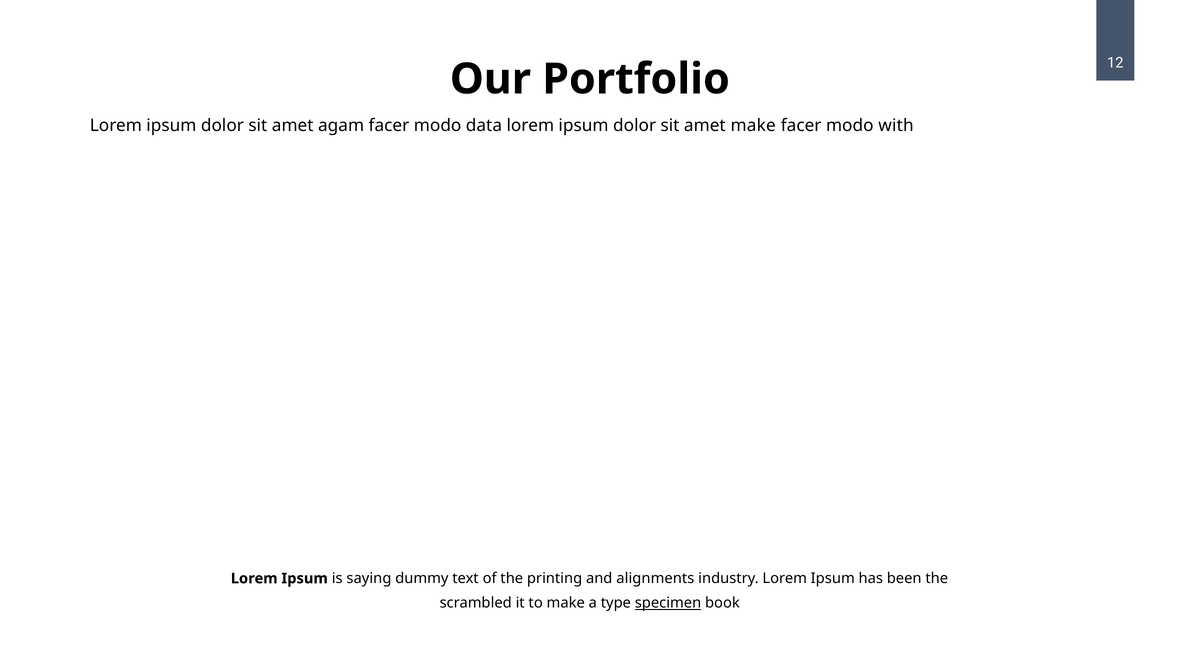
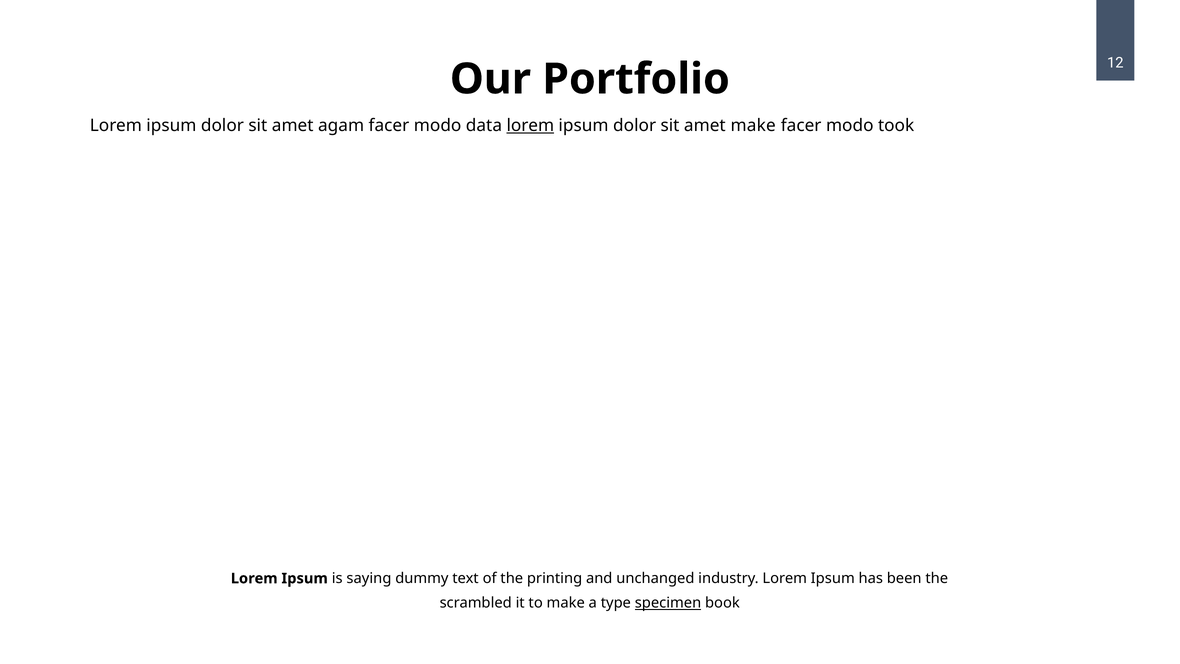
lorem at (530, 126) underline: none -> present
with: with -> took
alignments: alignments -> unchanged
